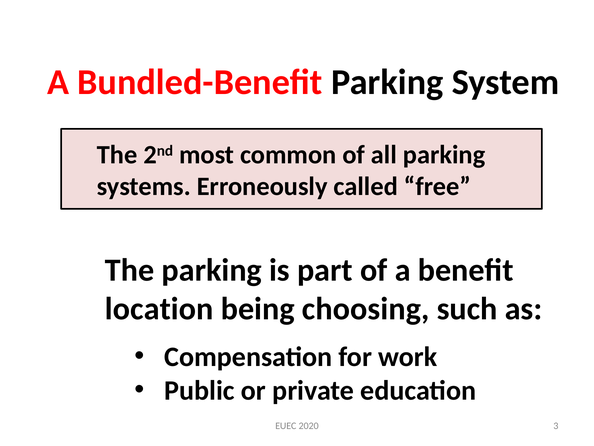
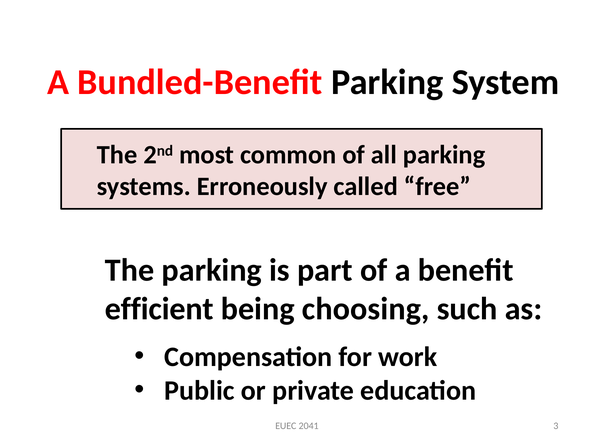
location: location -> efficient
2020: 2020 -> 2041
